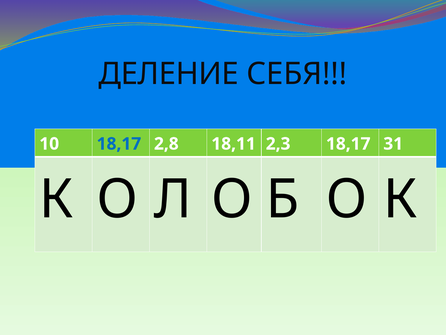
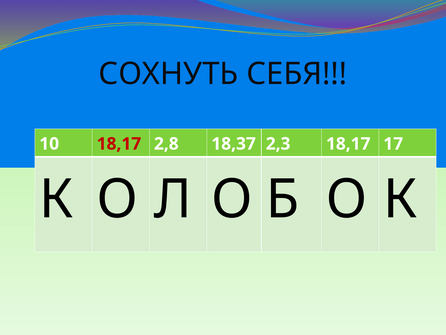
ДЕЛЕНИЕ: ДЕЛЕНИЕ -> СОХНУТЬ
18,17 at (119, 144) colour: blue -> red
18,11: 18,11 -> 18,37
31: 31 -> 17
